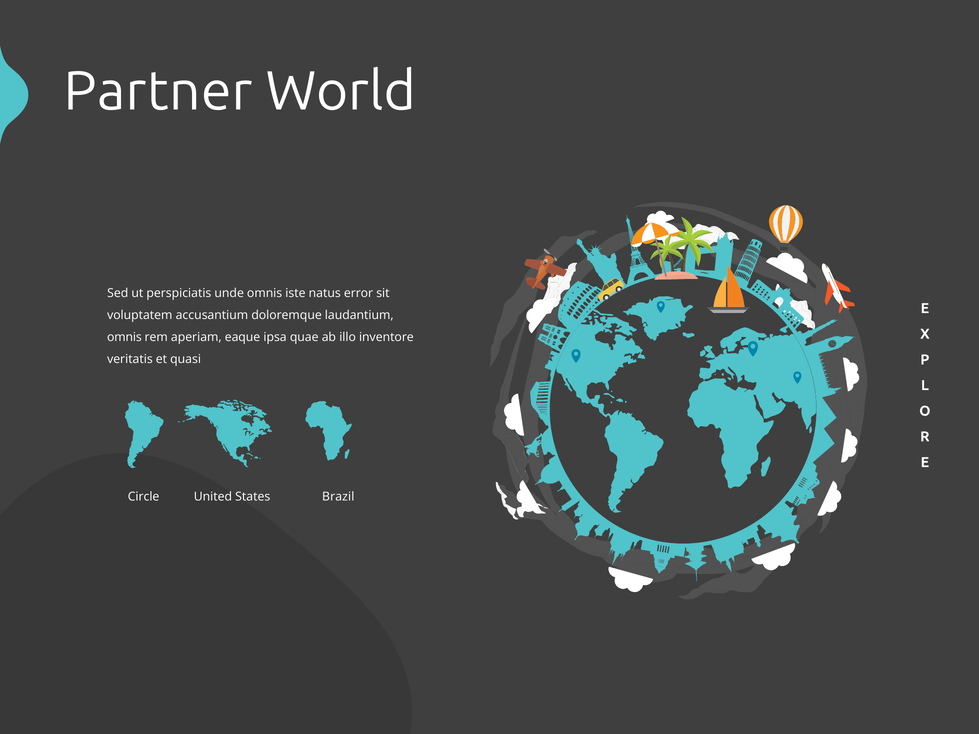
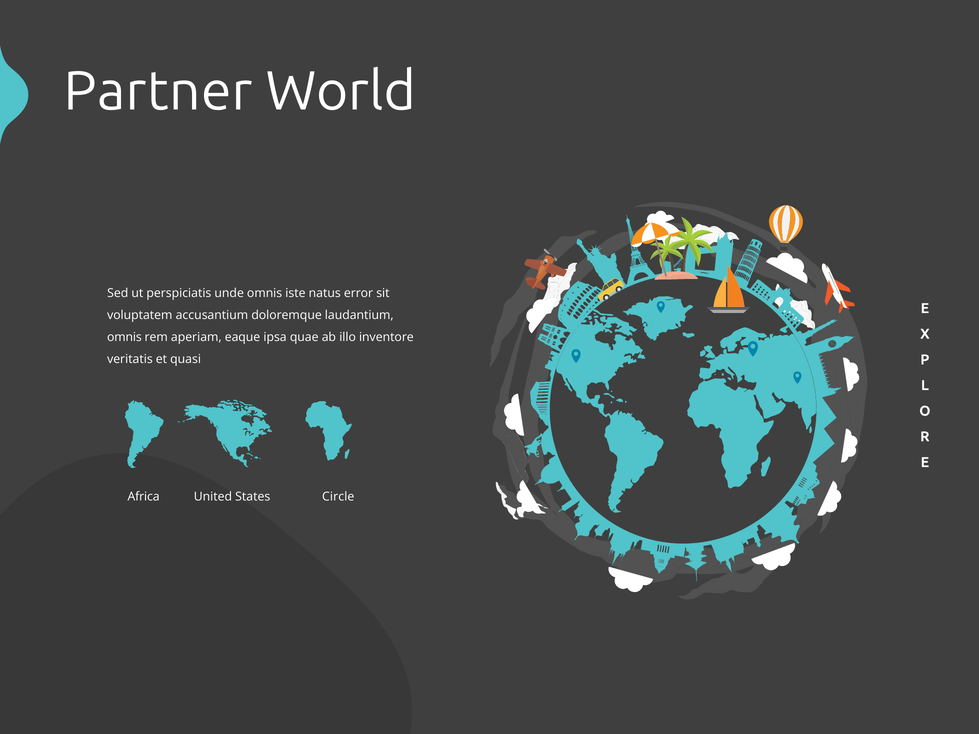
Circle: Circle -> Africa
Brazil: Brazil -> Circle
